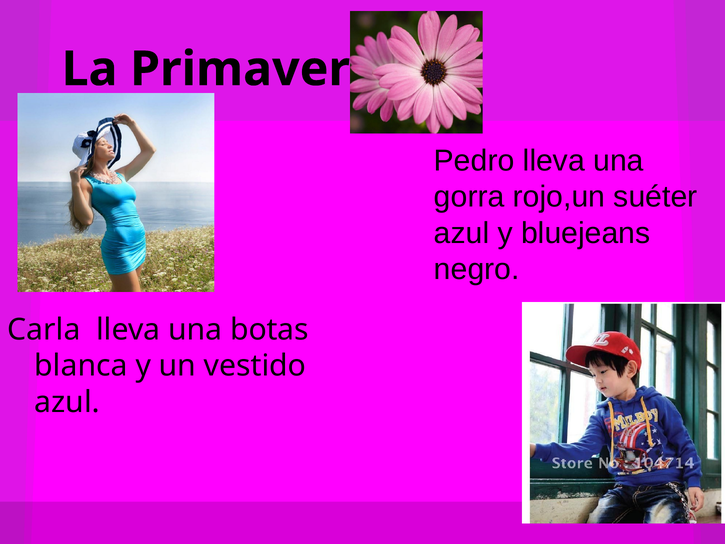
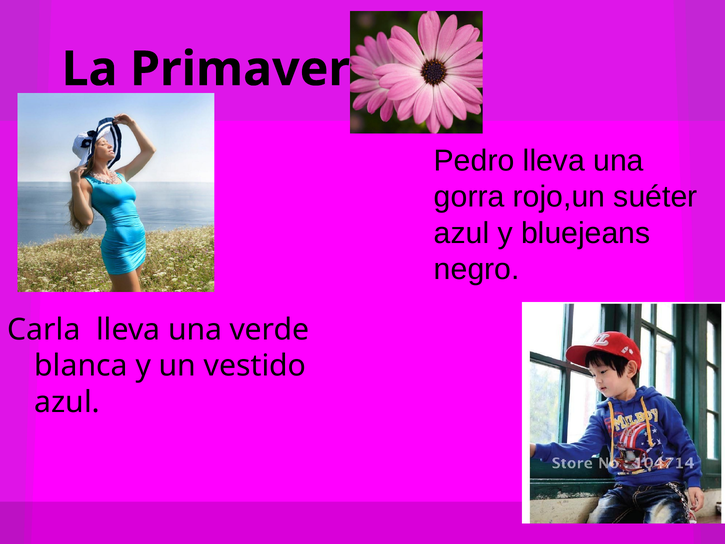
botas: botas -> verde
